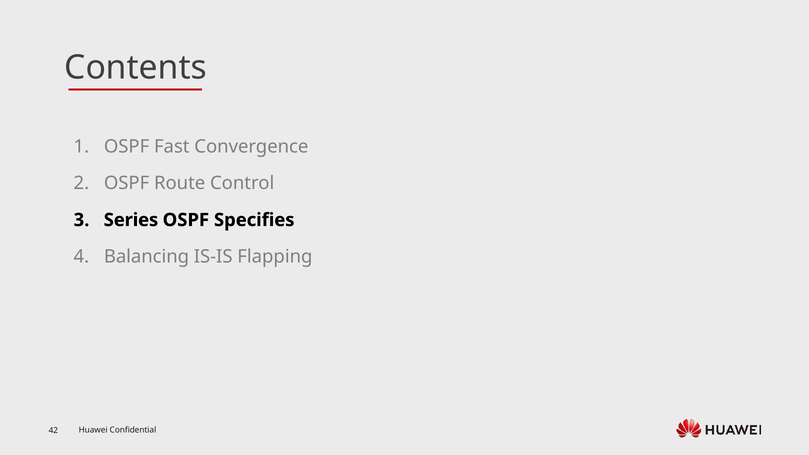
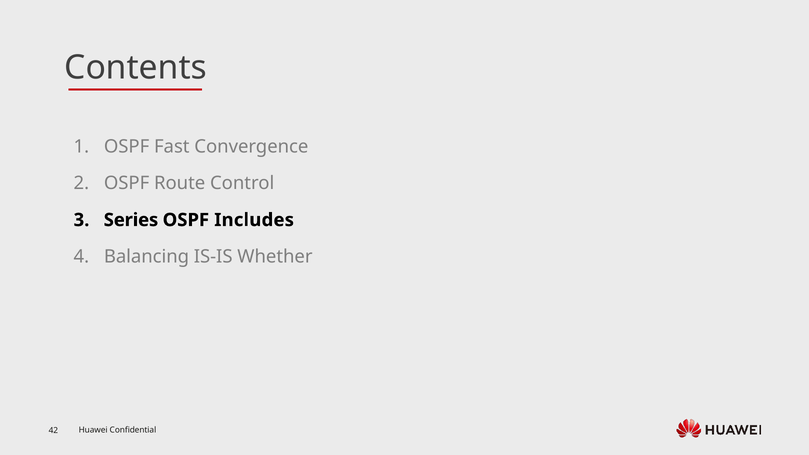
Specifies: Specifies -> Includes
Flapping: Flapping -> Whether
